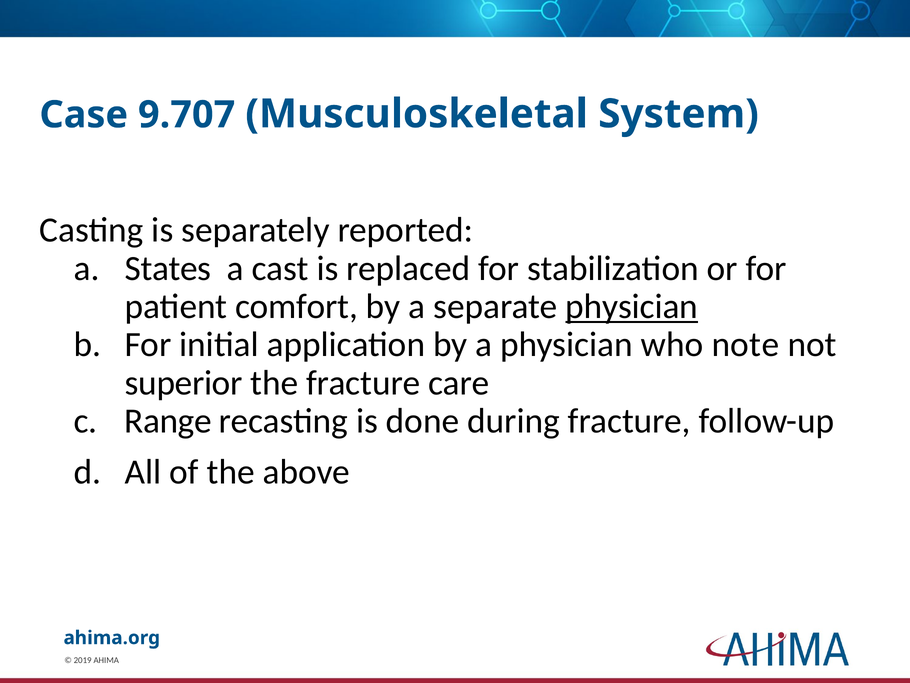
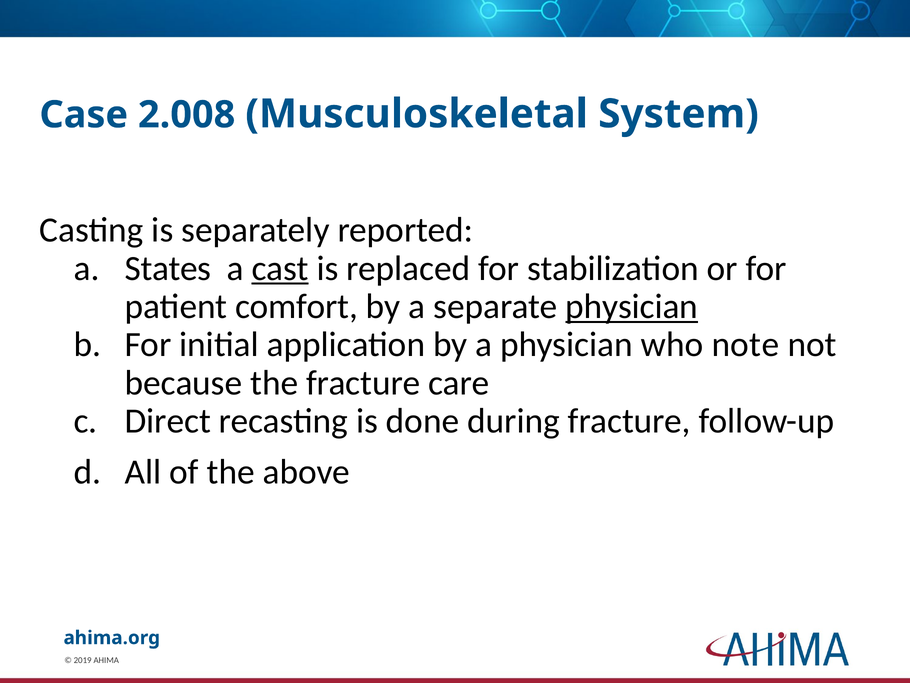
9.707: 9.707 -> 2.008
cast underline: none -> present
superior: superior -> because
Range: Range -> Direct
